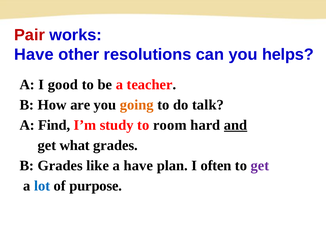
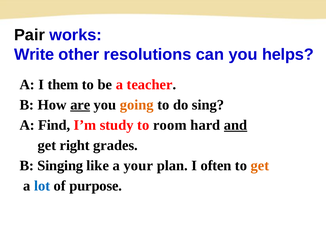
Pair colour: red -> black
Have at (34, 55): Have -> Write
good: good -> them
are underline: none -> present
talk: talk -> sing
what: what -> right
B Grades: Grades -> Singing
a have: have -> your
get at (260, 166) colour: purple -> orange
